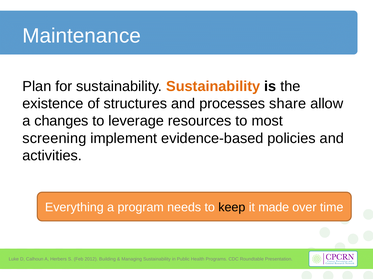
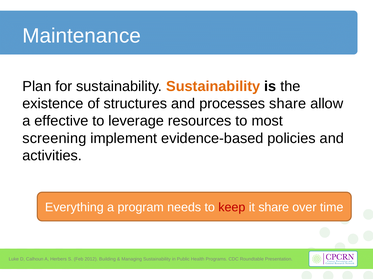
changes: changes -> effective
keep colour: black -> red
it made: made -> share
